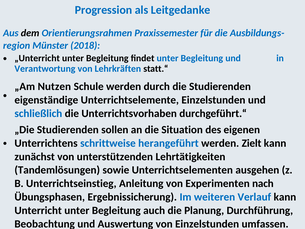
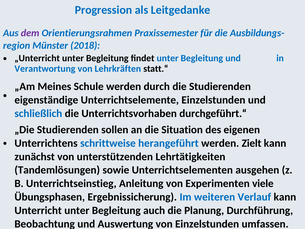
dem colour: black -> purple
Nutzen: Nutzen -> Meines
nach: nach -> viele
